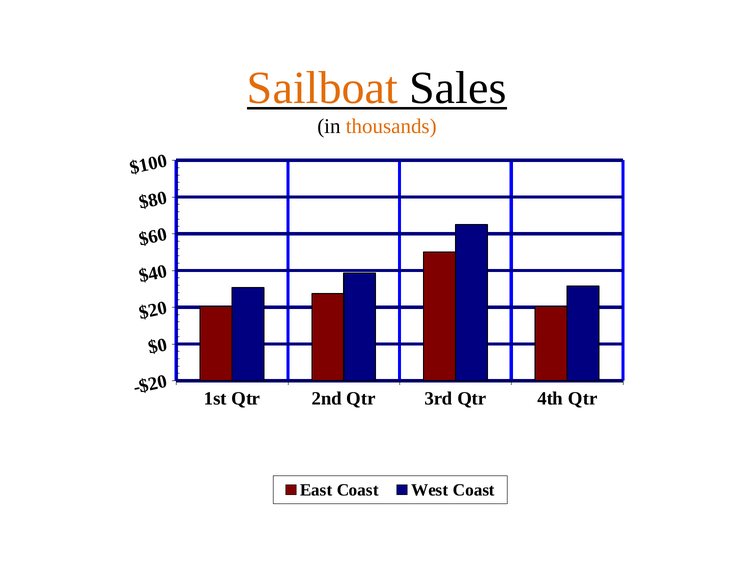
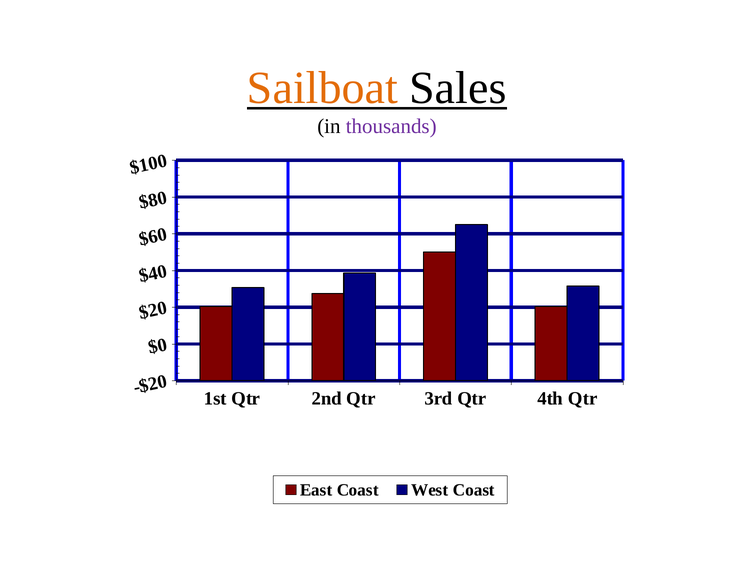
thousands colour: orange -> purple
